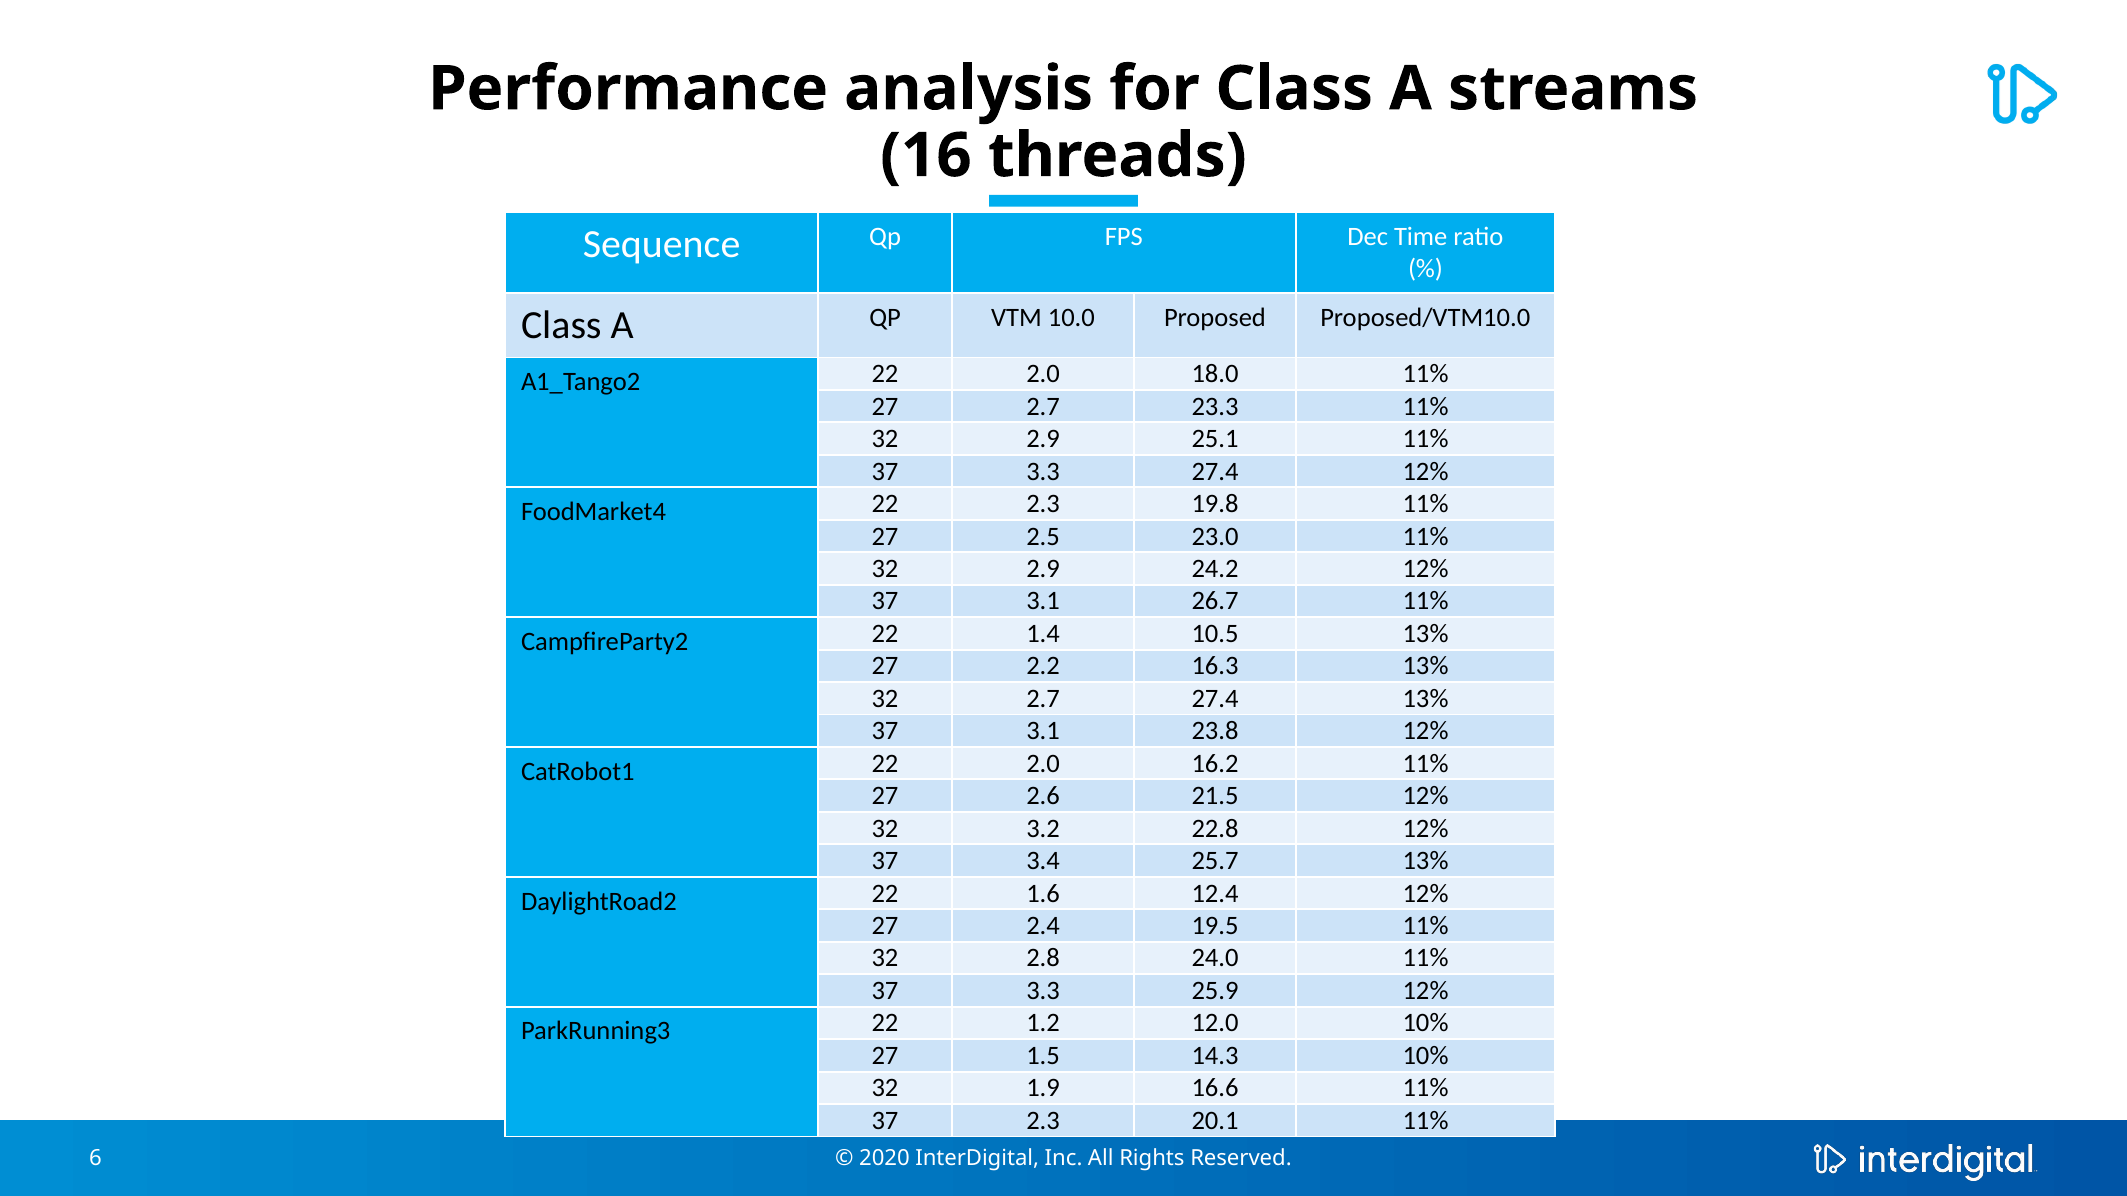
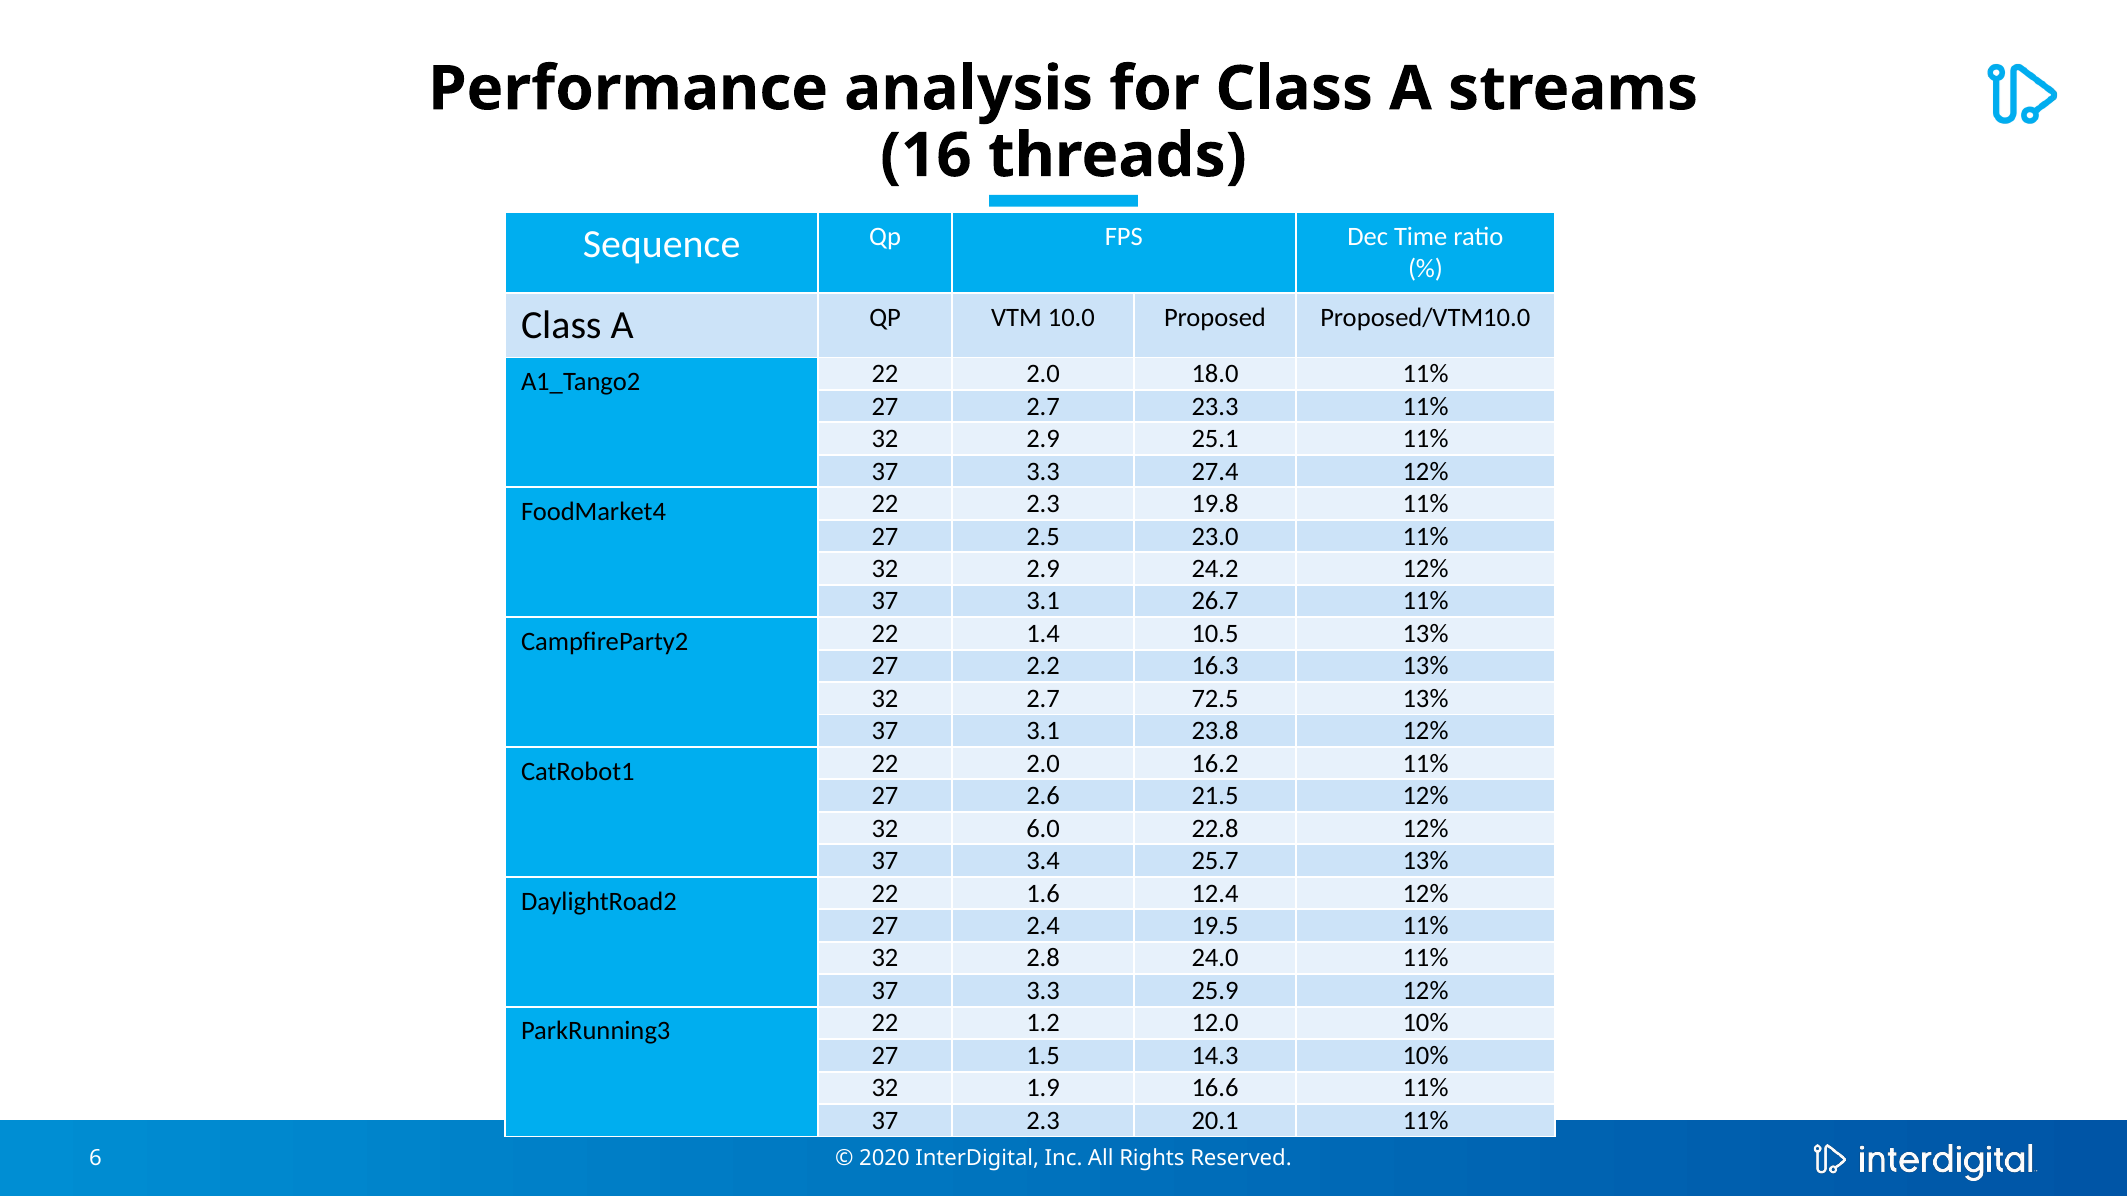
2.7 27.4: 27.4 -> 72.5
3.2: 3.2 -> 6.0
